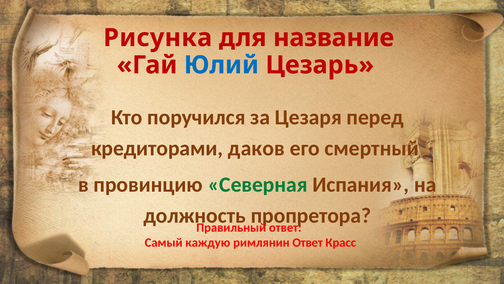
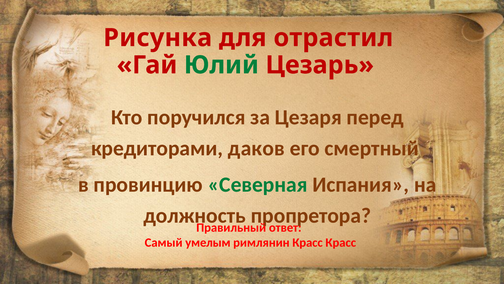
название: название -> отрастил
Юлий colour: blue -> green
каждую: каждую -> умелым
римлянин Ответ: Ответ -> Красс
